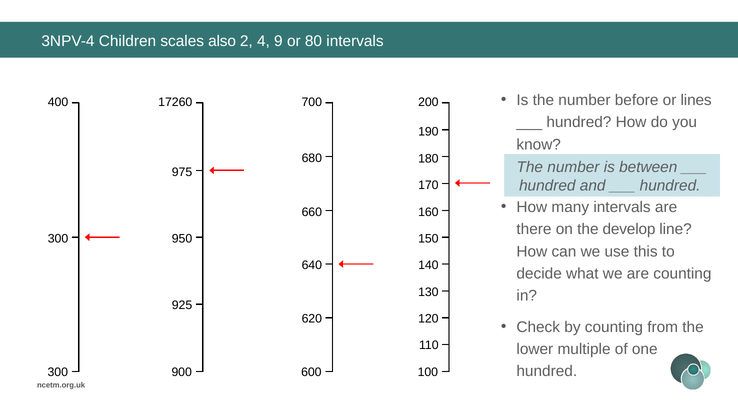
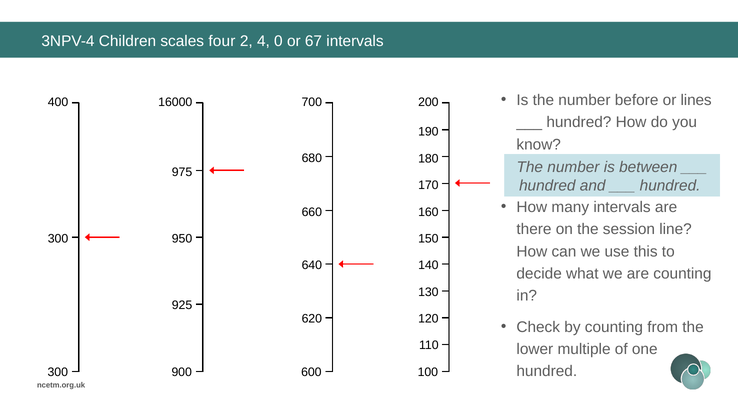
also: also -> four
9: 9 -> 0
80: 80 -> 67
17260: 17260 -> 16000
develop: develop -> session
